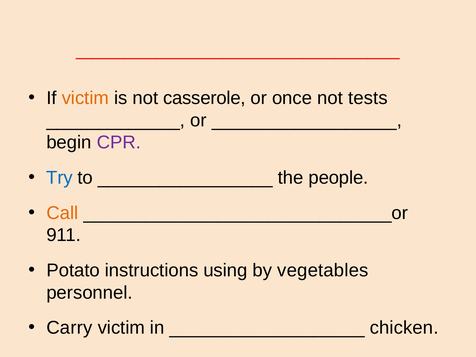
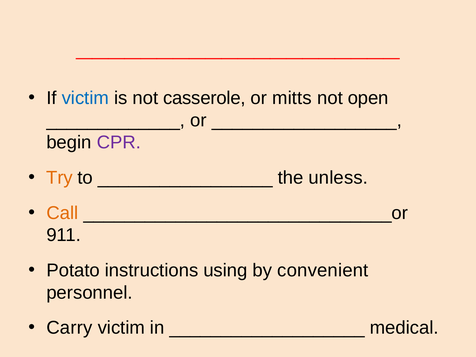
victim at (85, 98) colour: orange -> blue
once: once -> mitts
tests: tests -> open
Try colour: blue -> orange
people: people -> unless
vegetables: vegetables -> convenient
chicken: chicken -> medical
